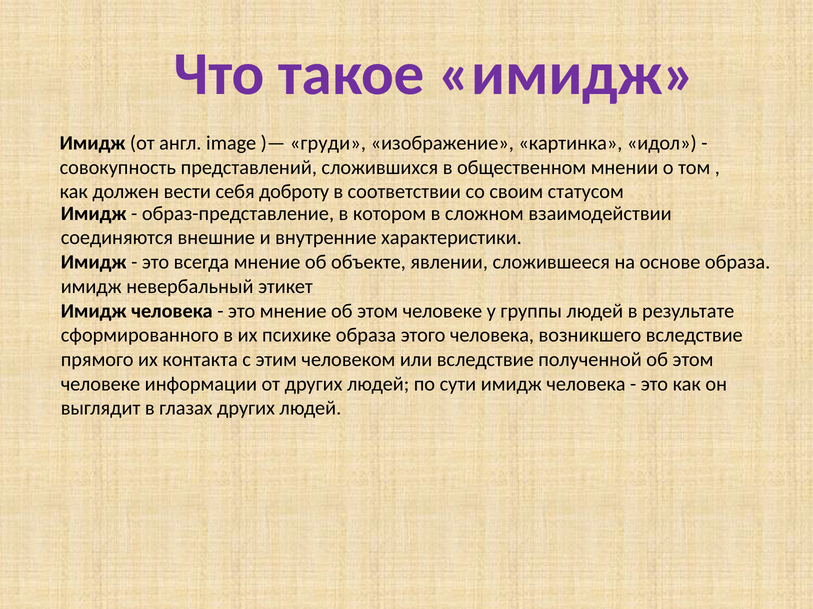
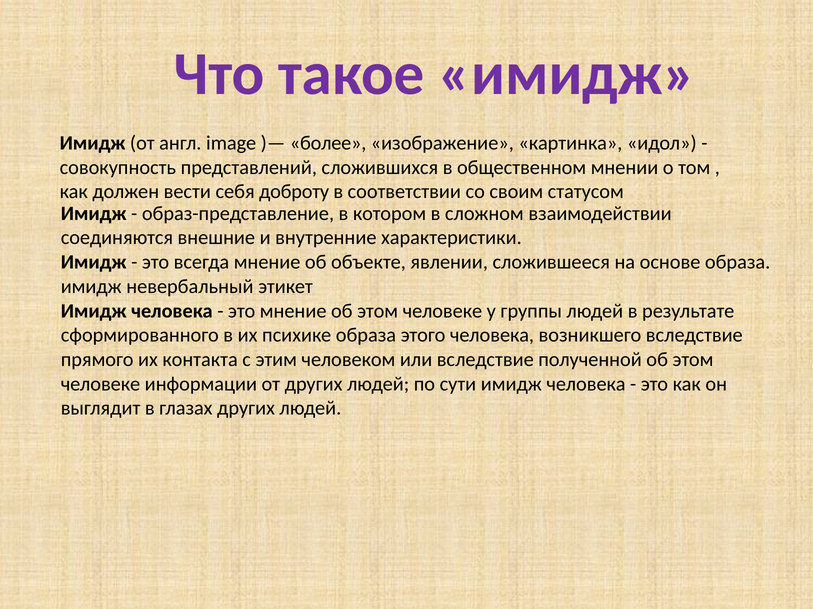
груди: груди -> более
